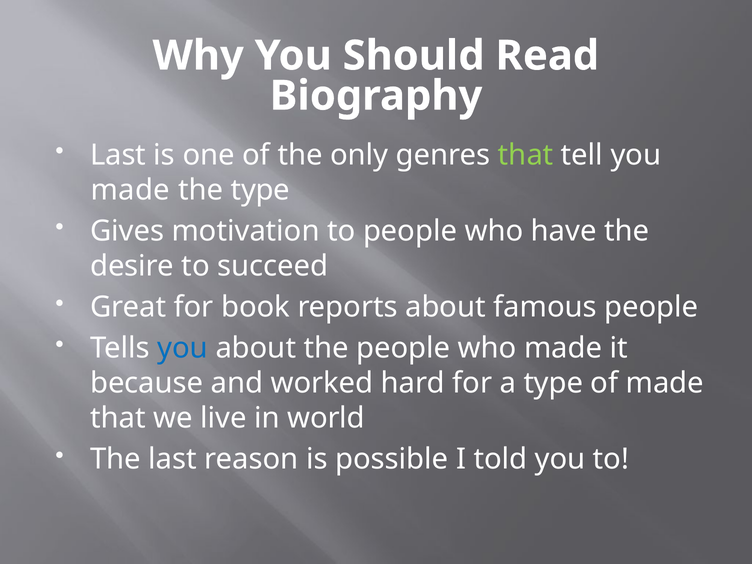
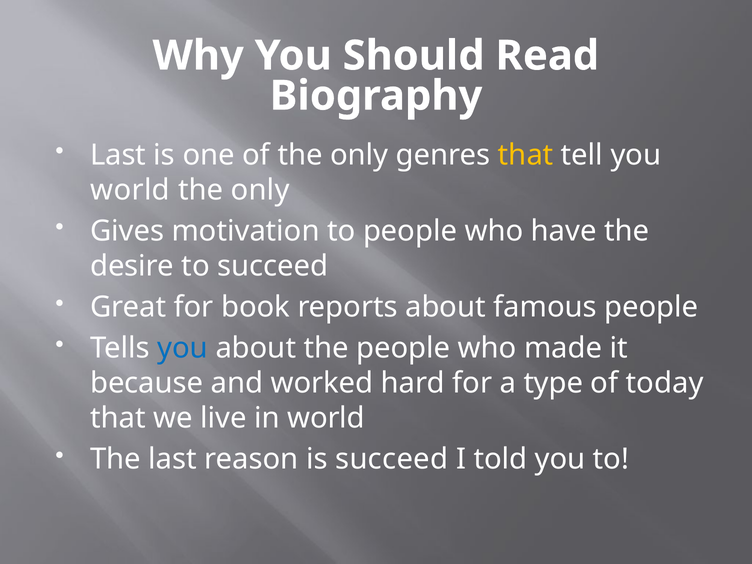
that at (526, 155) colour: light green -> yellow
made at (130, 190): made -> world
type at (260, 190): type -> only
of made: made -> today
is possible: possible -> succeed
